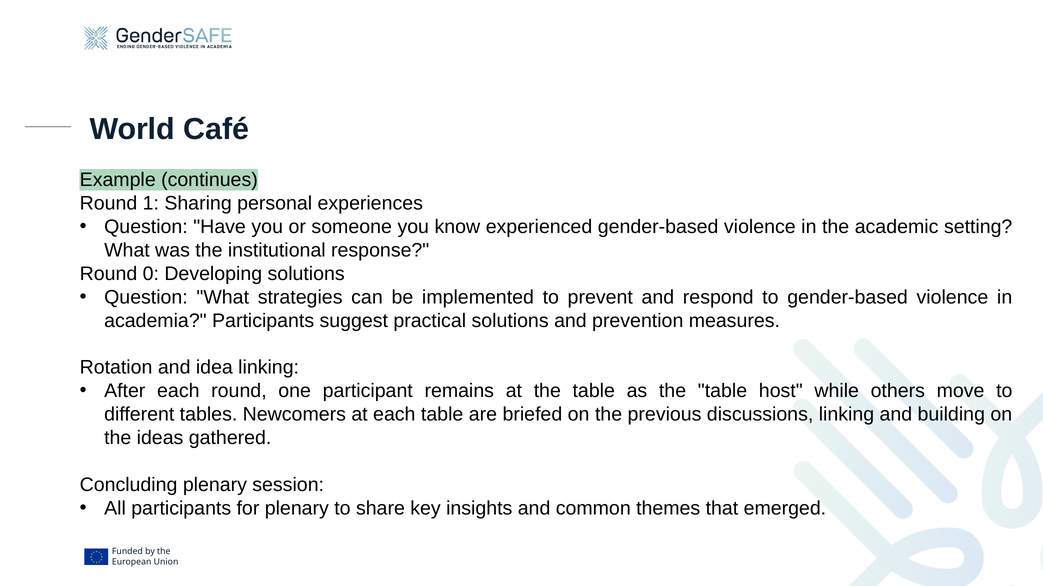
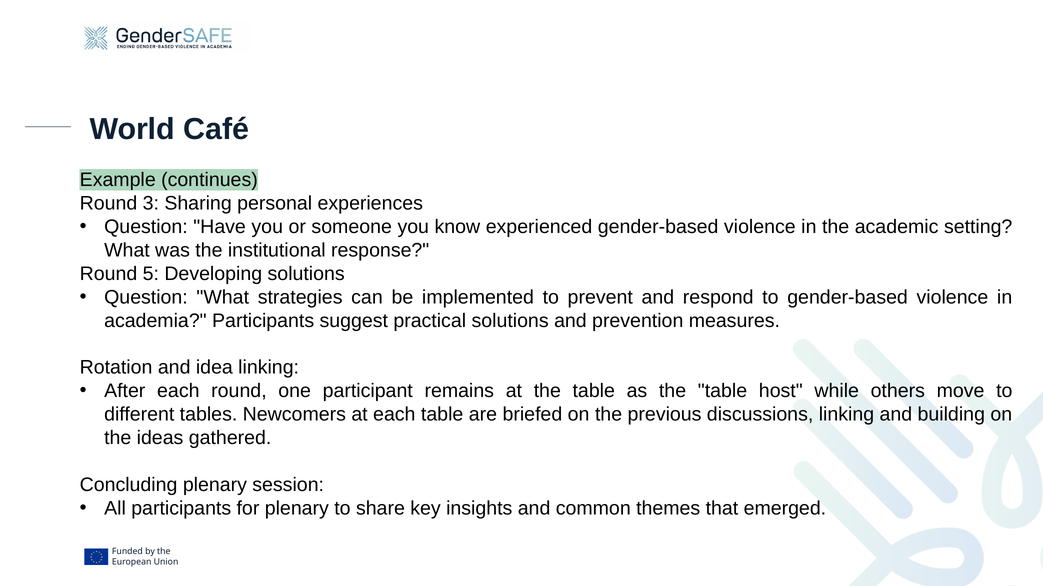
1: 1 -> 3
0: 0 -> 5
